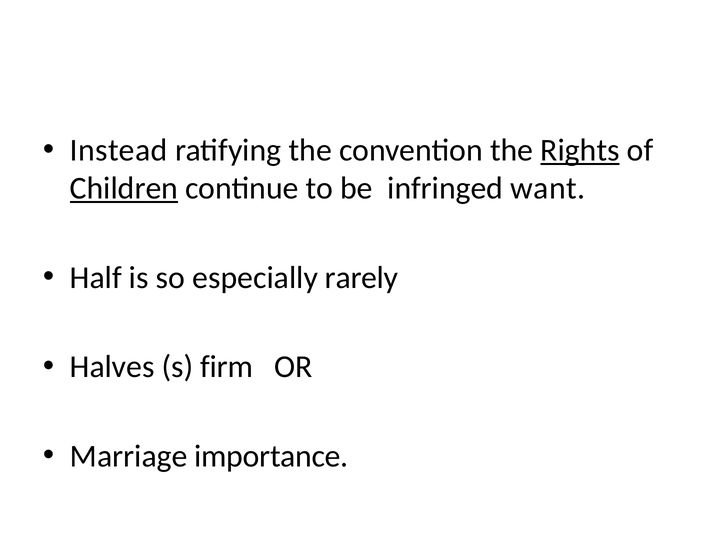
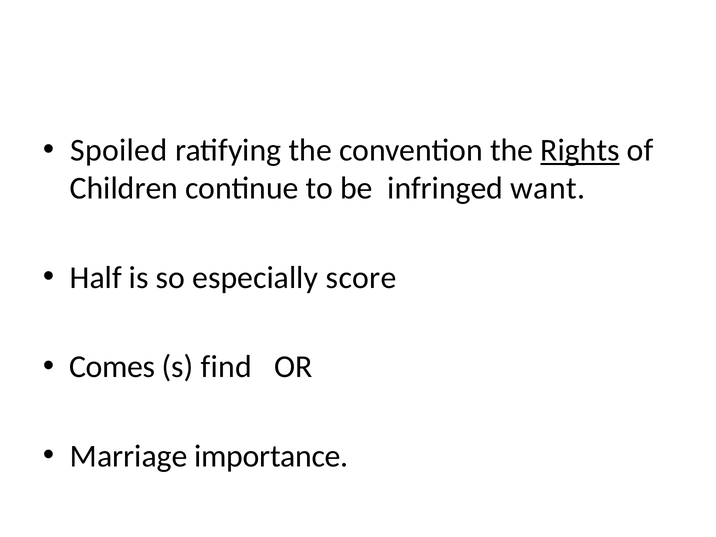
Instead: Instead -> Spoiled
Children underline: present -> none
rarely: rarely -> score
Halves: Halves -> Comes
firm: firm -> find
